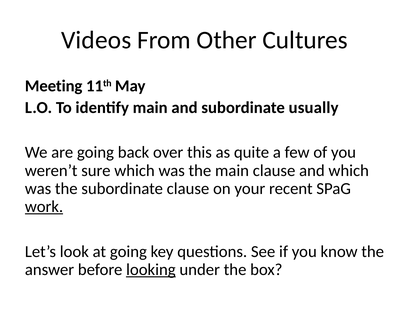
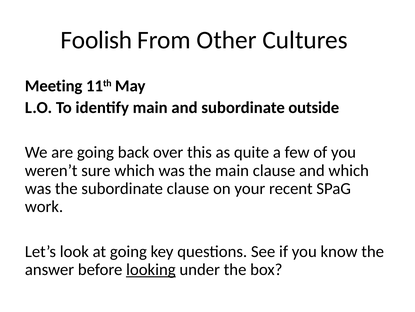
Videos: Videos -> Foolish
usually: usually -> outside
work underline: present -> none
